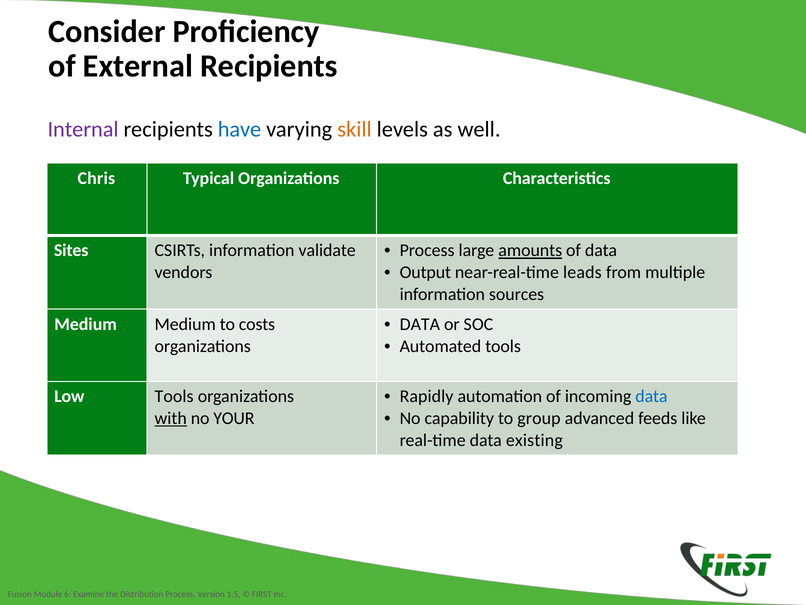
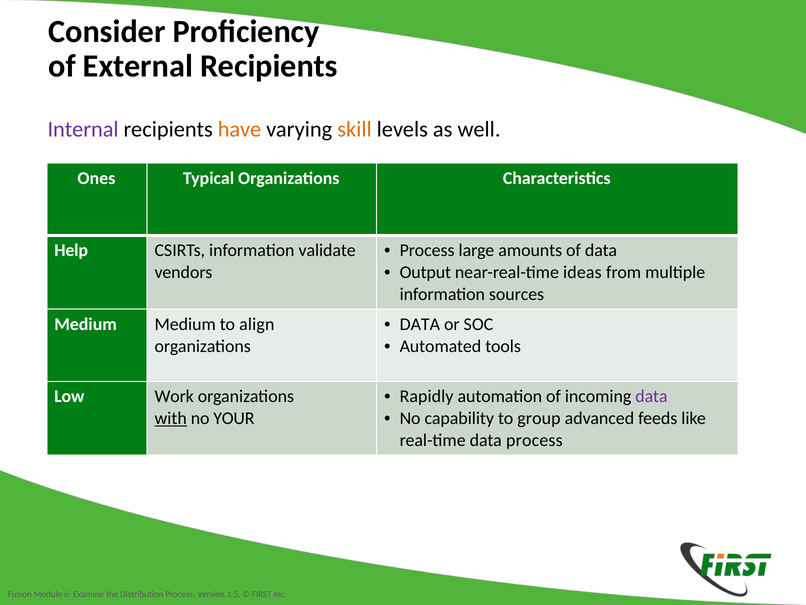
have colour: blue -> orange
Chris: Chris -> Ones
amounts underline: present -> none
Sites: Sites -> Help
leads: leads -> ideas
costs: costs -> align
data at (651, 396) colour: blue -> purple
Low Tools: Tools -> Work
data existing: existing -> process
